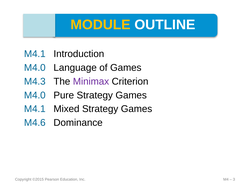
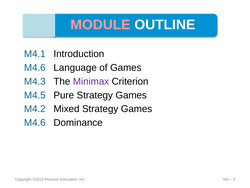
MODULE colour: yellow -> pink
M4.0 at (35, 67): M4.0 -> M4.6
M4.0 at (35, 95): M4.0 -> M4.5
M4.1 at (35, 109): M4.1 -> M4.2
